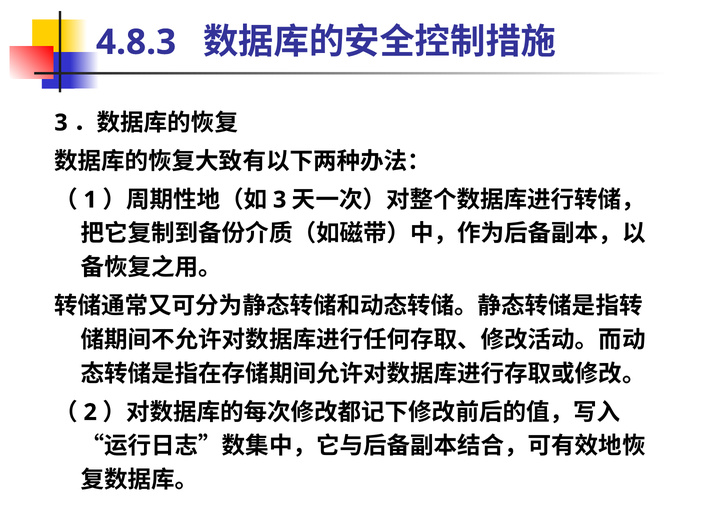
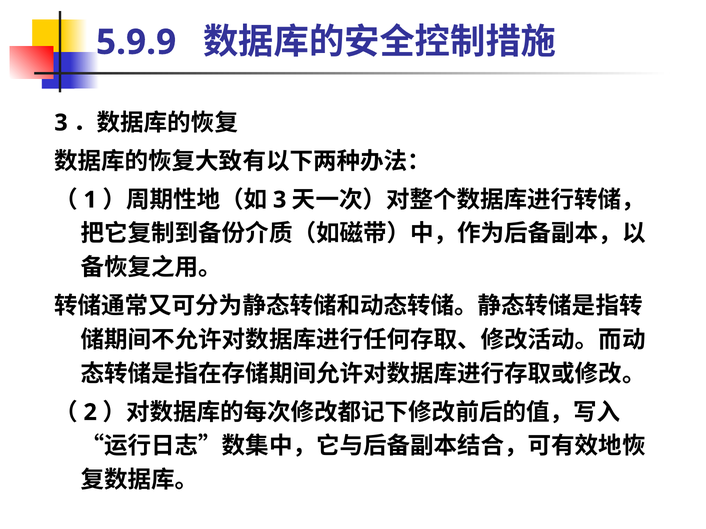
4.8.3: 4.8.3 -> 5.9.9
